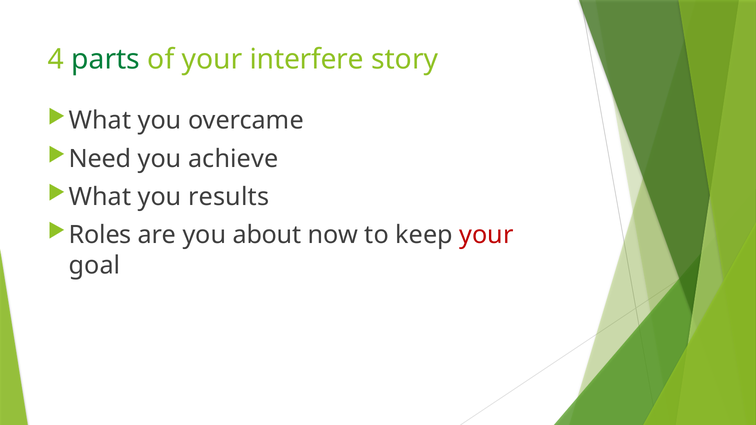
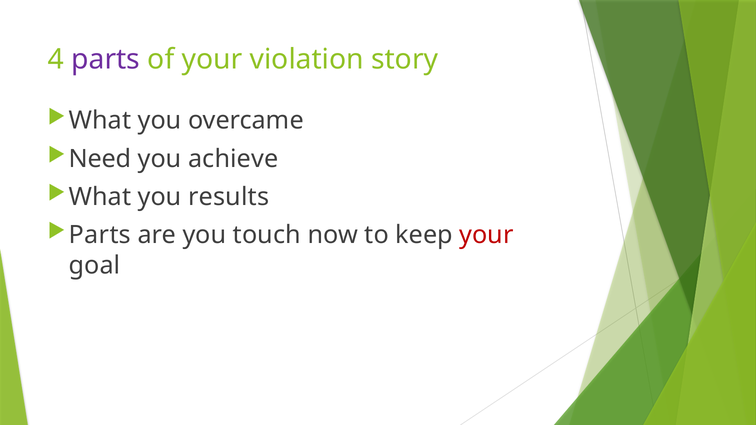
parts at (106, 60) colour: green -> purple
interfere: interfere -> violation
Roles at (100, 235): Roles -> Parts
about: about -> touch
